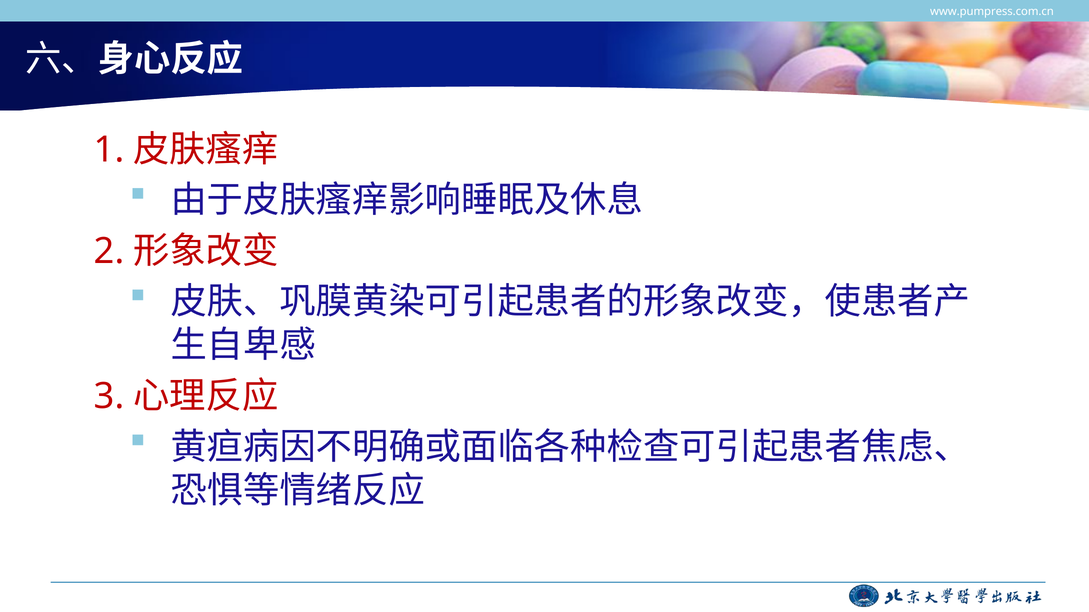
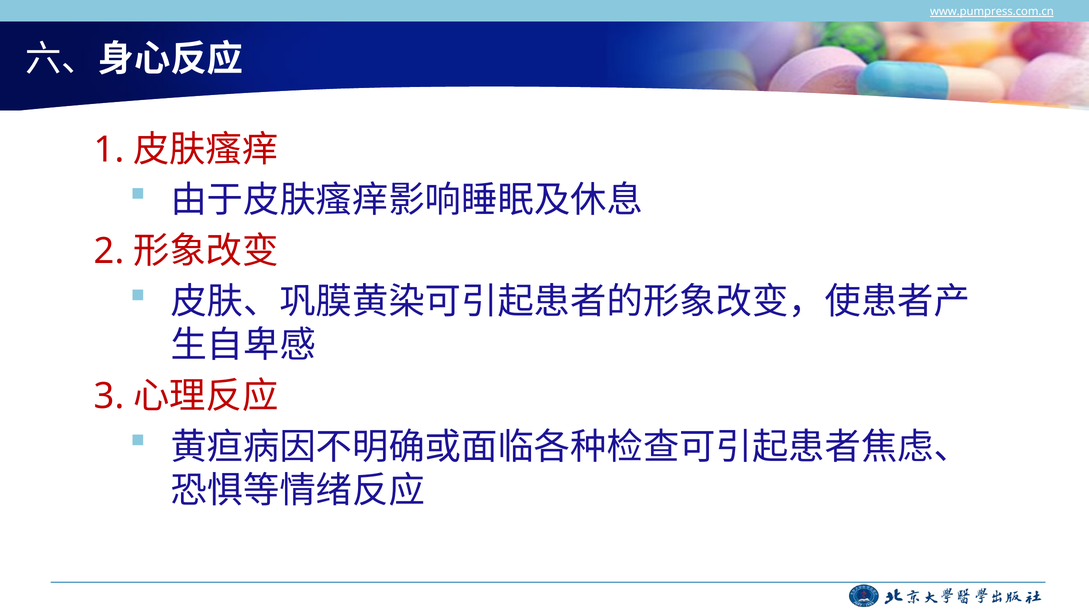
www.pumpress.com.cn underline: none -> present
